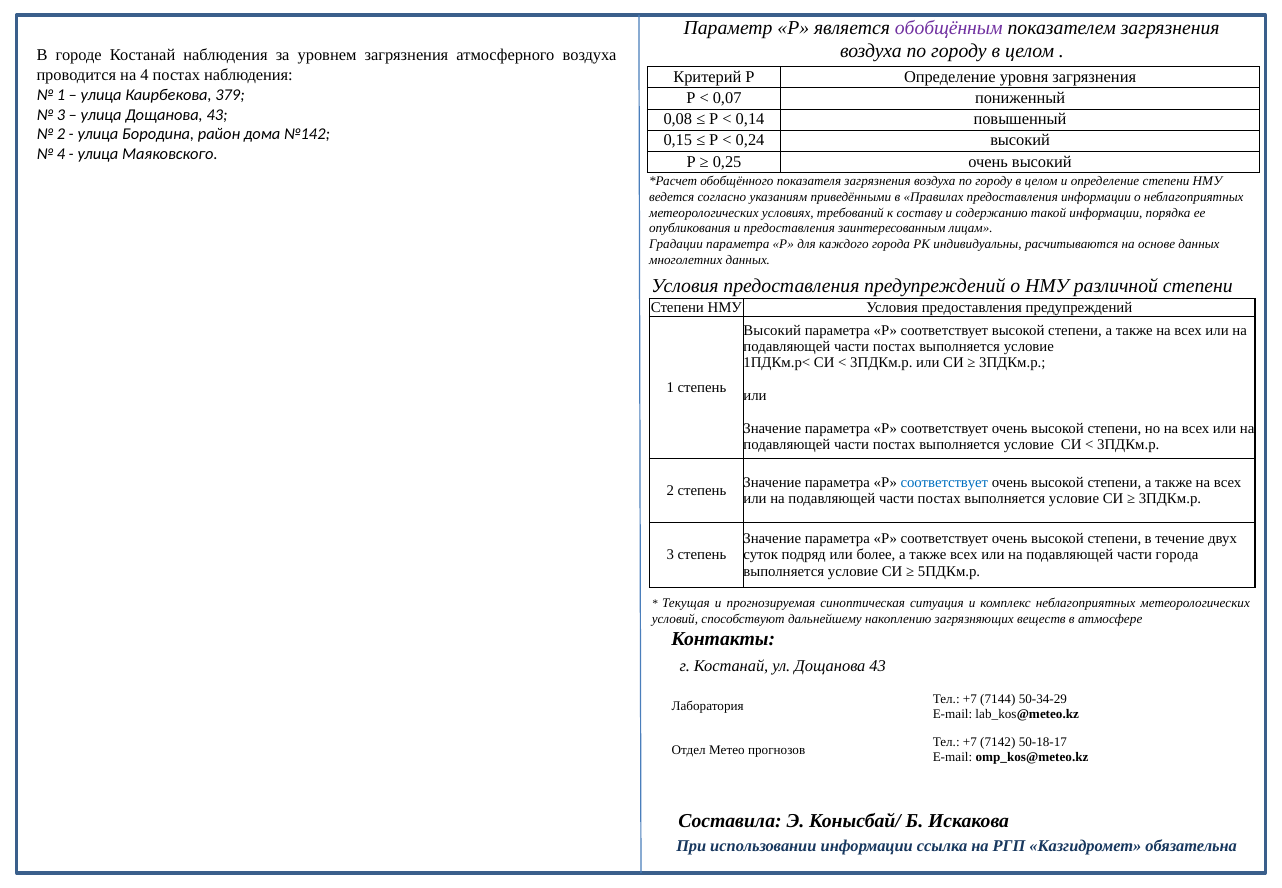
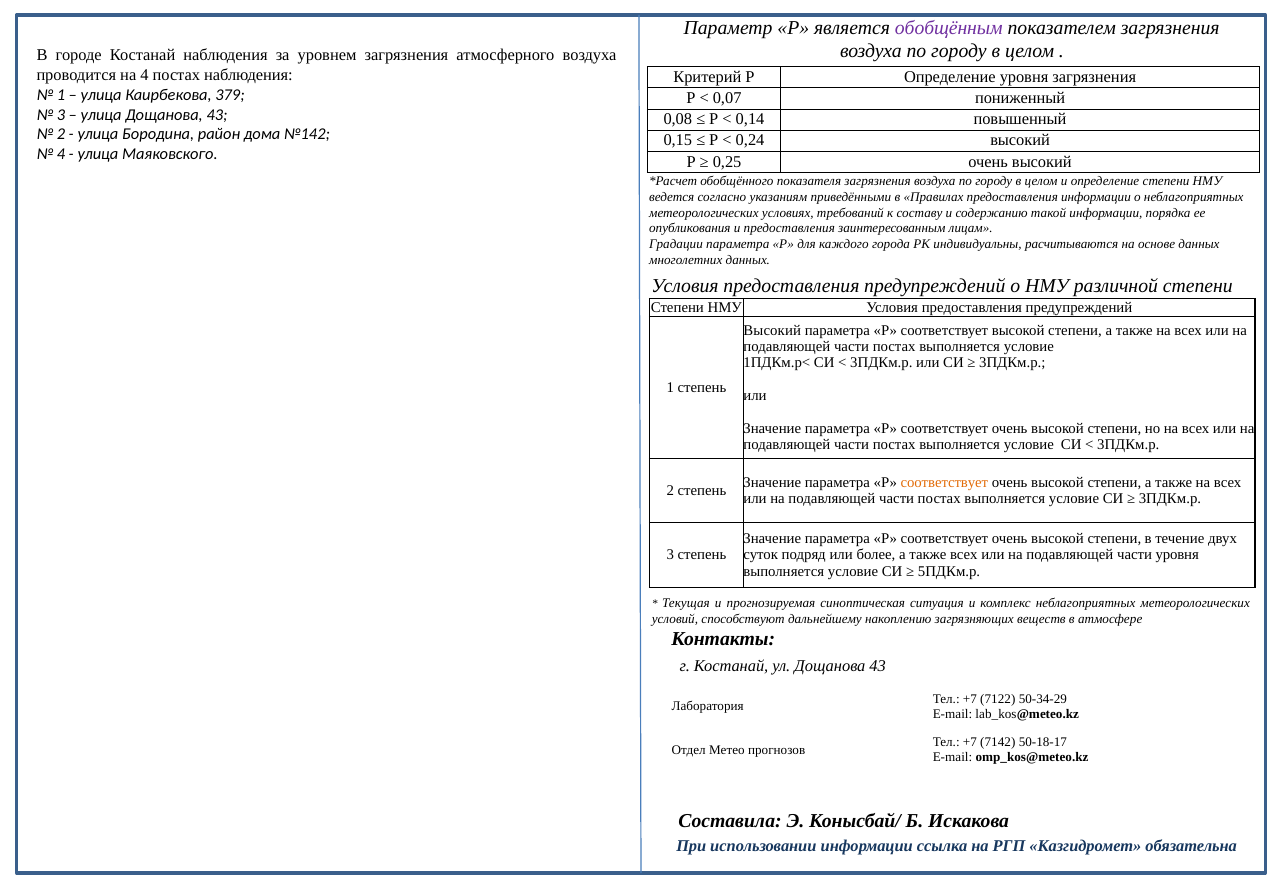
соответствует at (944, 482) colour: blue -> orange
части города: города -> уровня
7144: 7144 -> 7122
